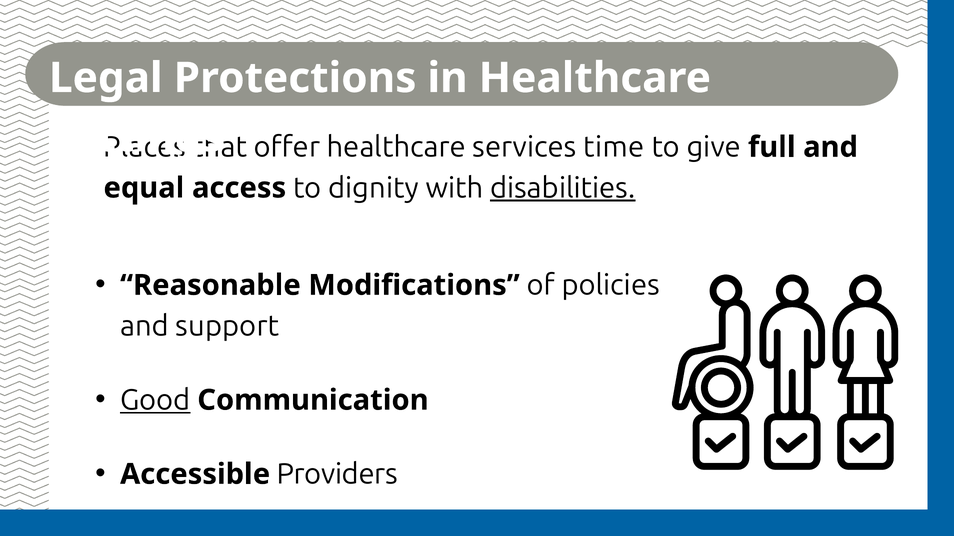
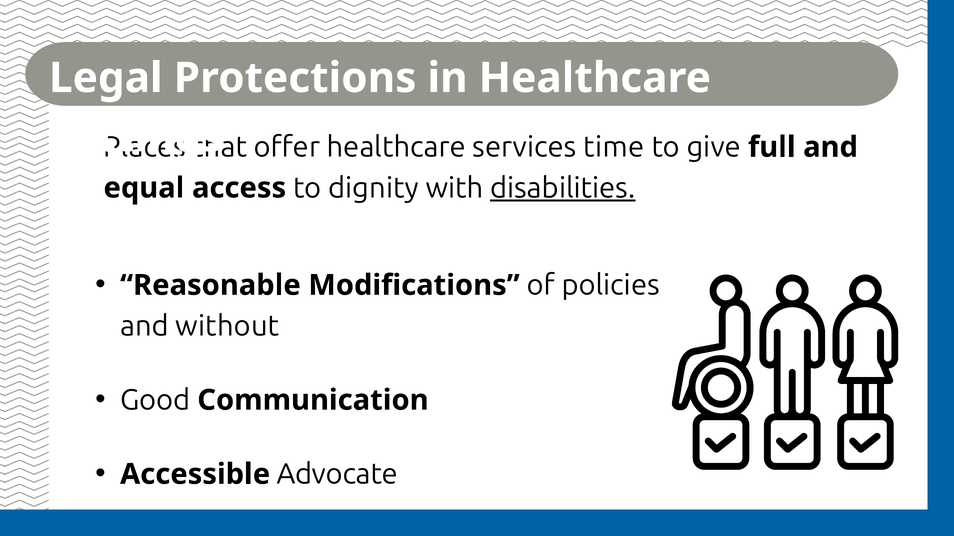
support: support -> without
Good underline: present -> none
Providers: Providers -> Advocate
